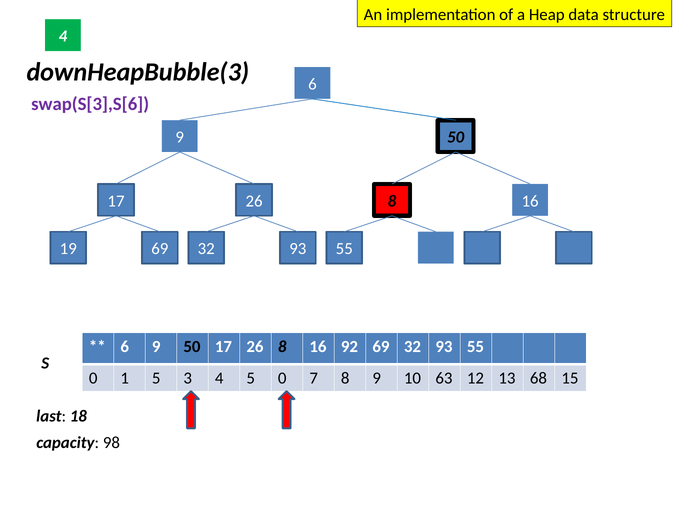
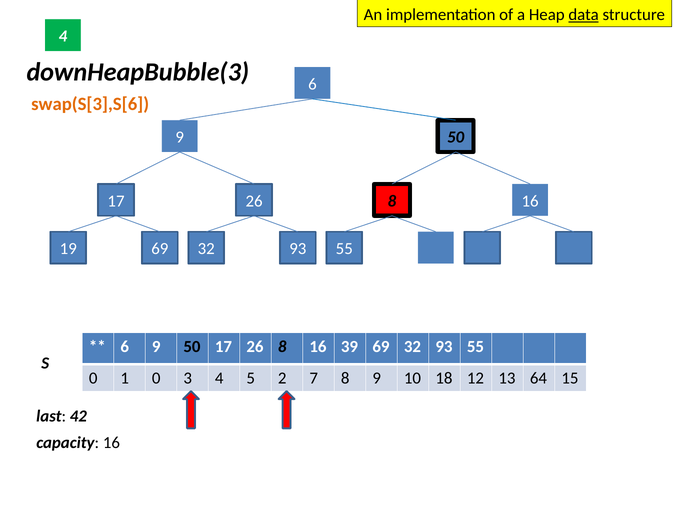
data underline: none -> present
swap(S[3],S[6 colour: purple -> orange
92: 92 -> 39
1 5: 5 -> 0
5 0: 0 -> 2
63: 63 -> 18
68: 68 -> 64
18: 18 -> 42
capacity 98: 98 -> 16
